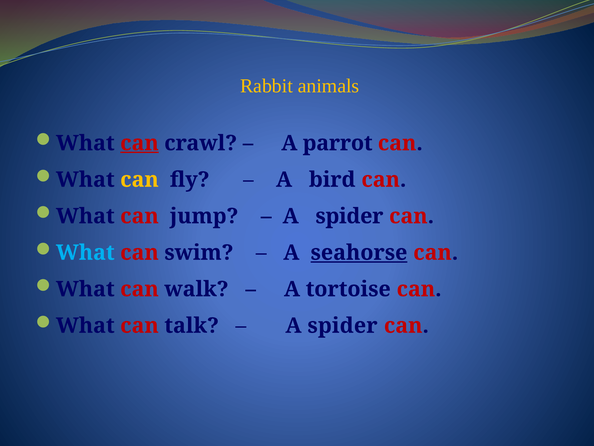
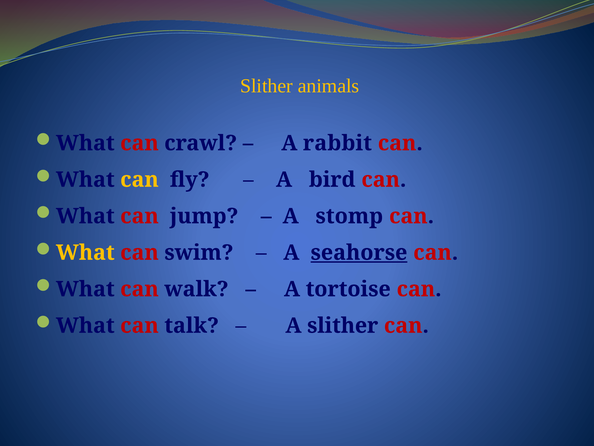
Rabbit at (266, 86): Rabbit -> Slither
can at (140, 143) underline: present -> none
parrot: parrot -> rabbit
spider at (349, 216): spider -> stomp
What at (85, 252) colour: light blue -> yellow
spider at (342, 325): spider -> slither
